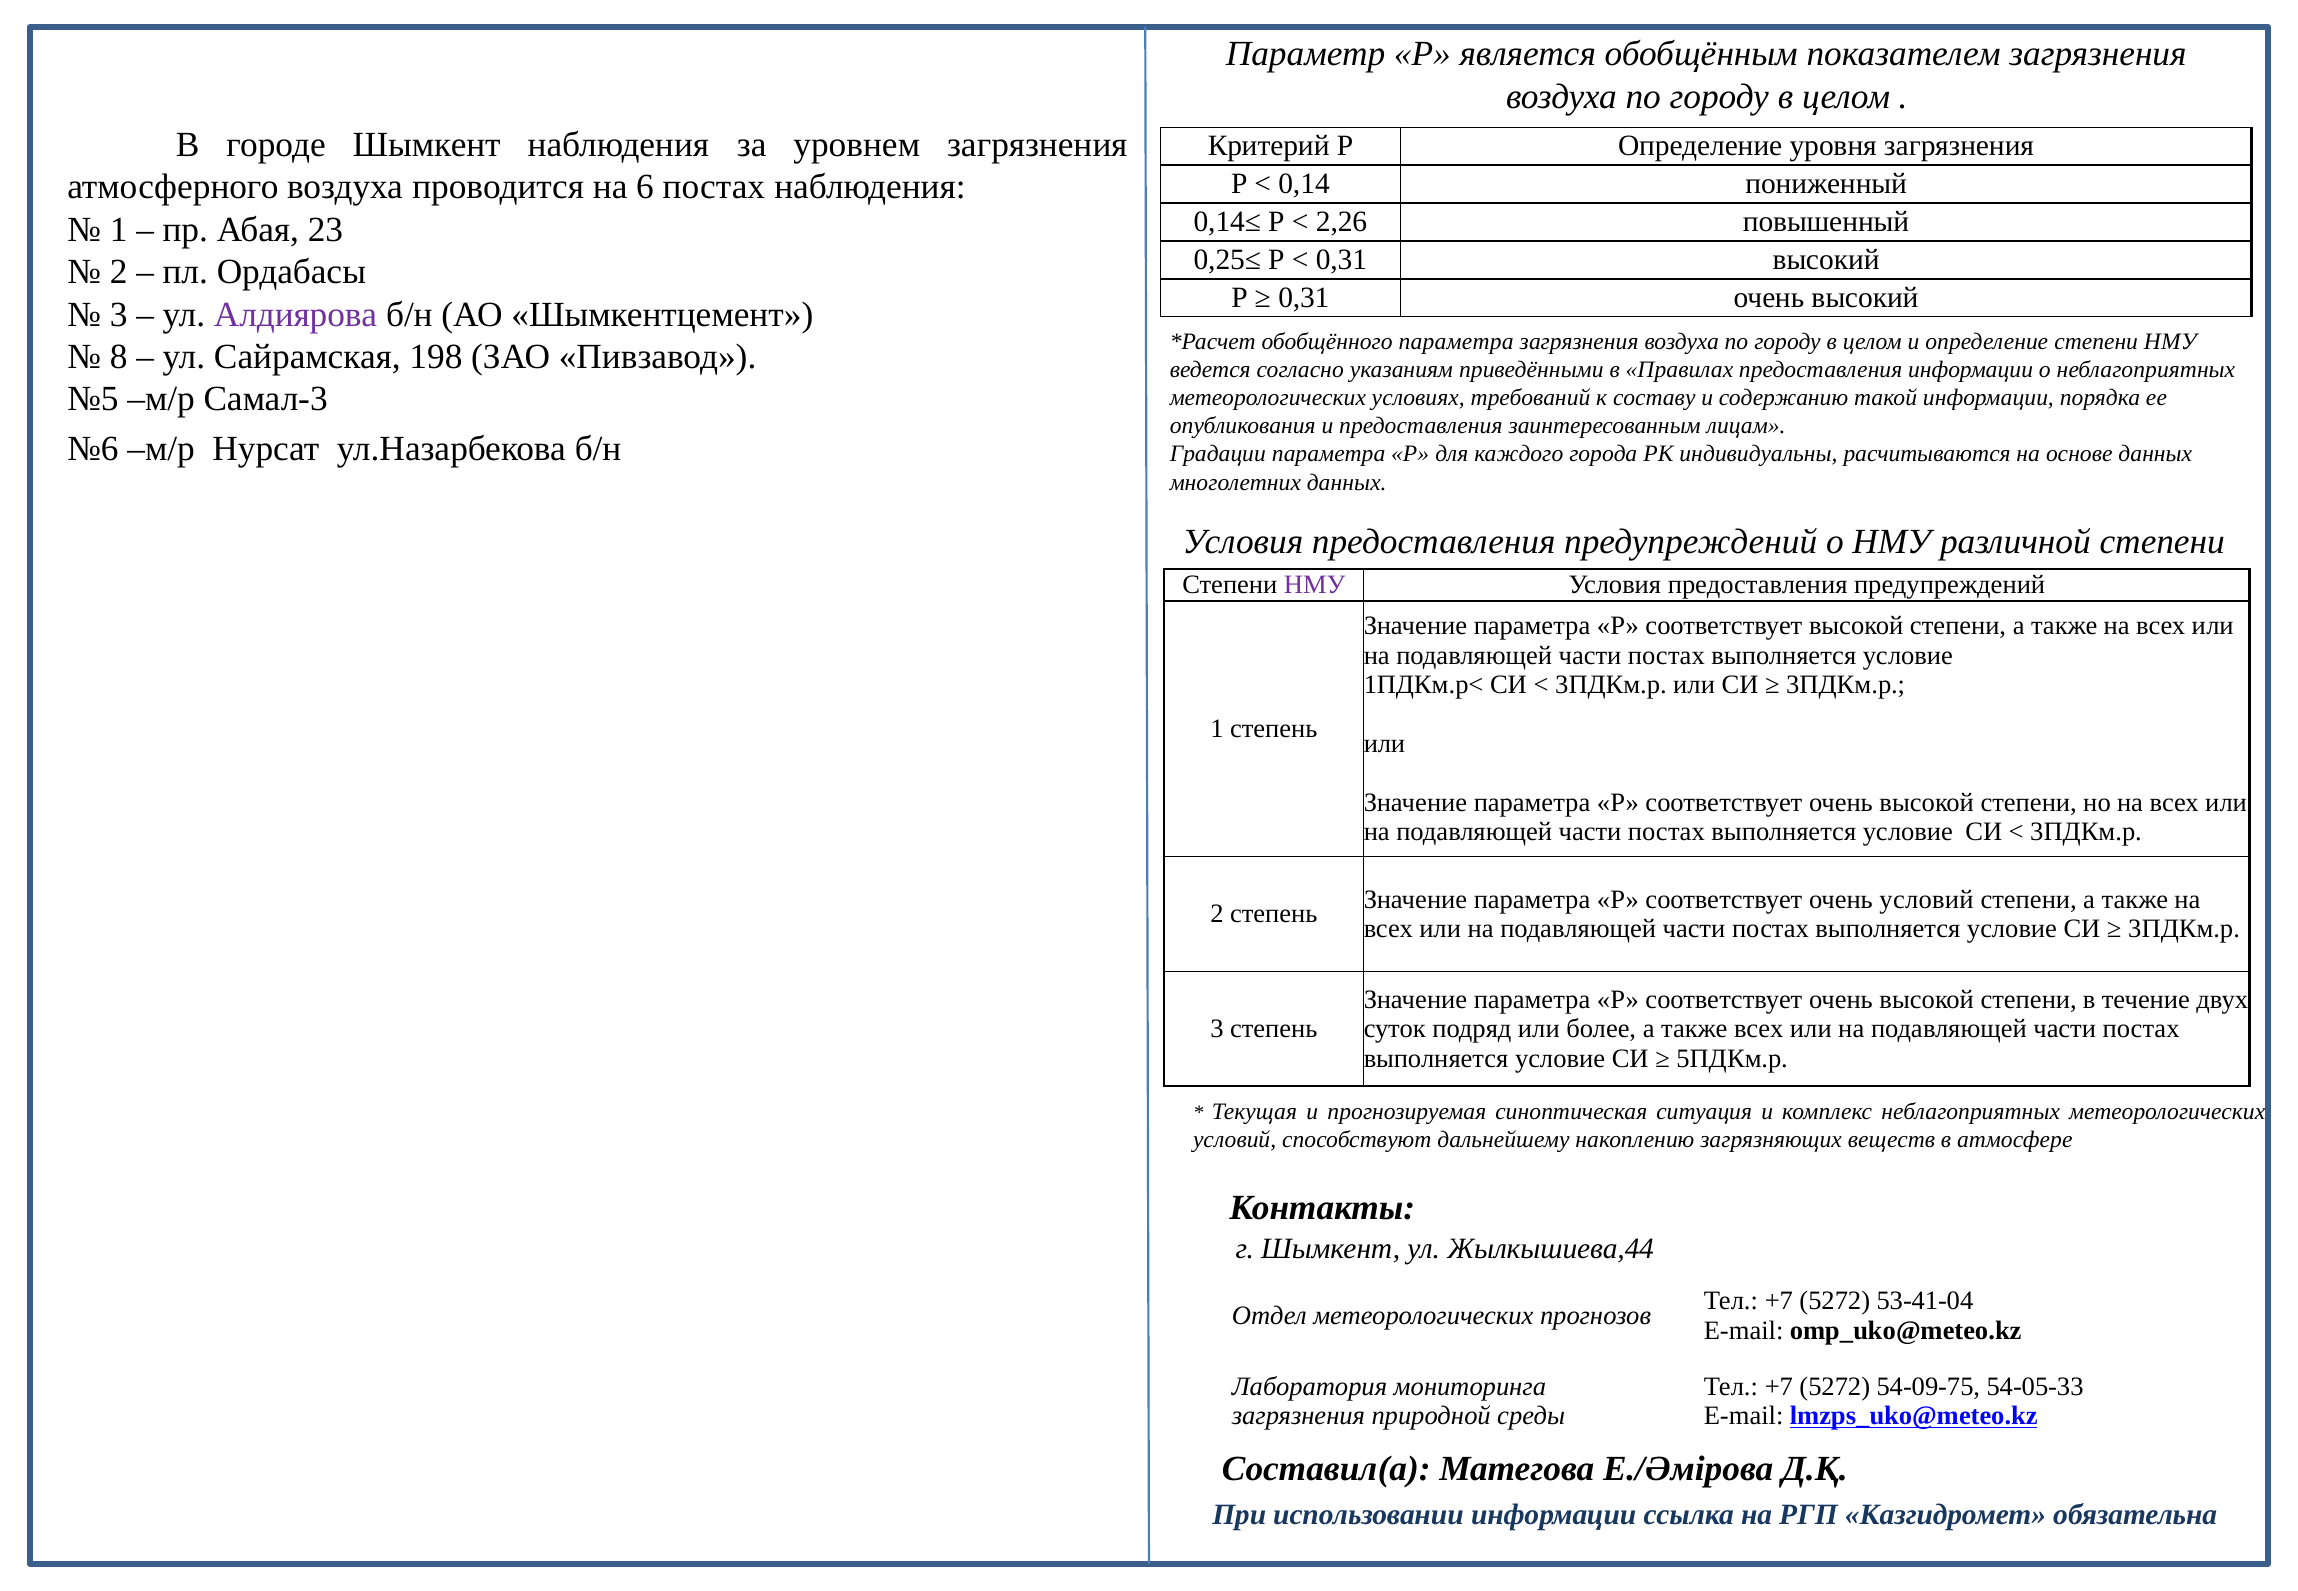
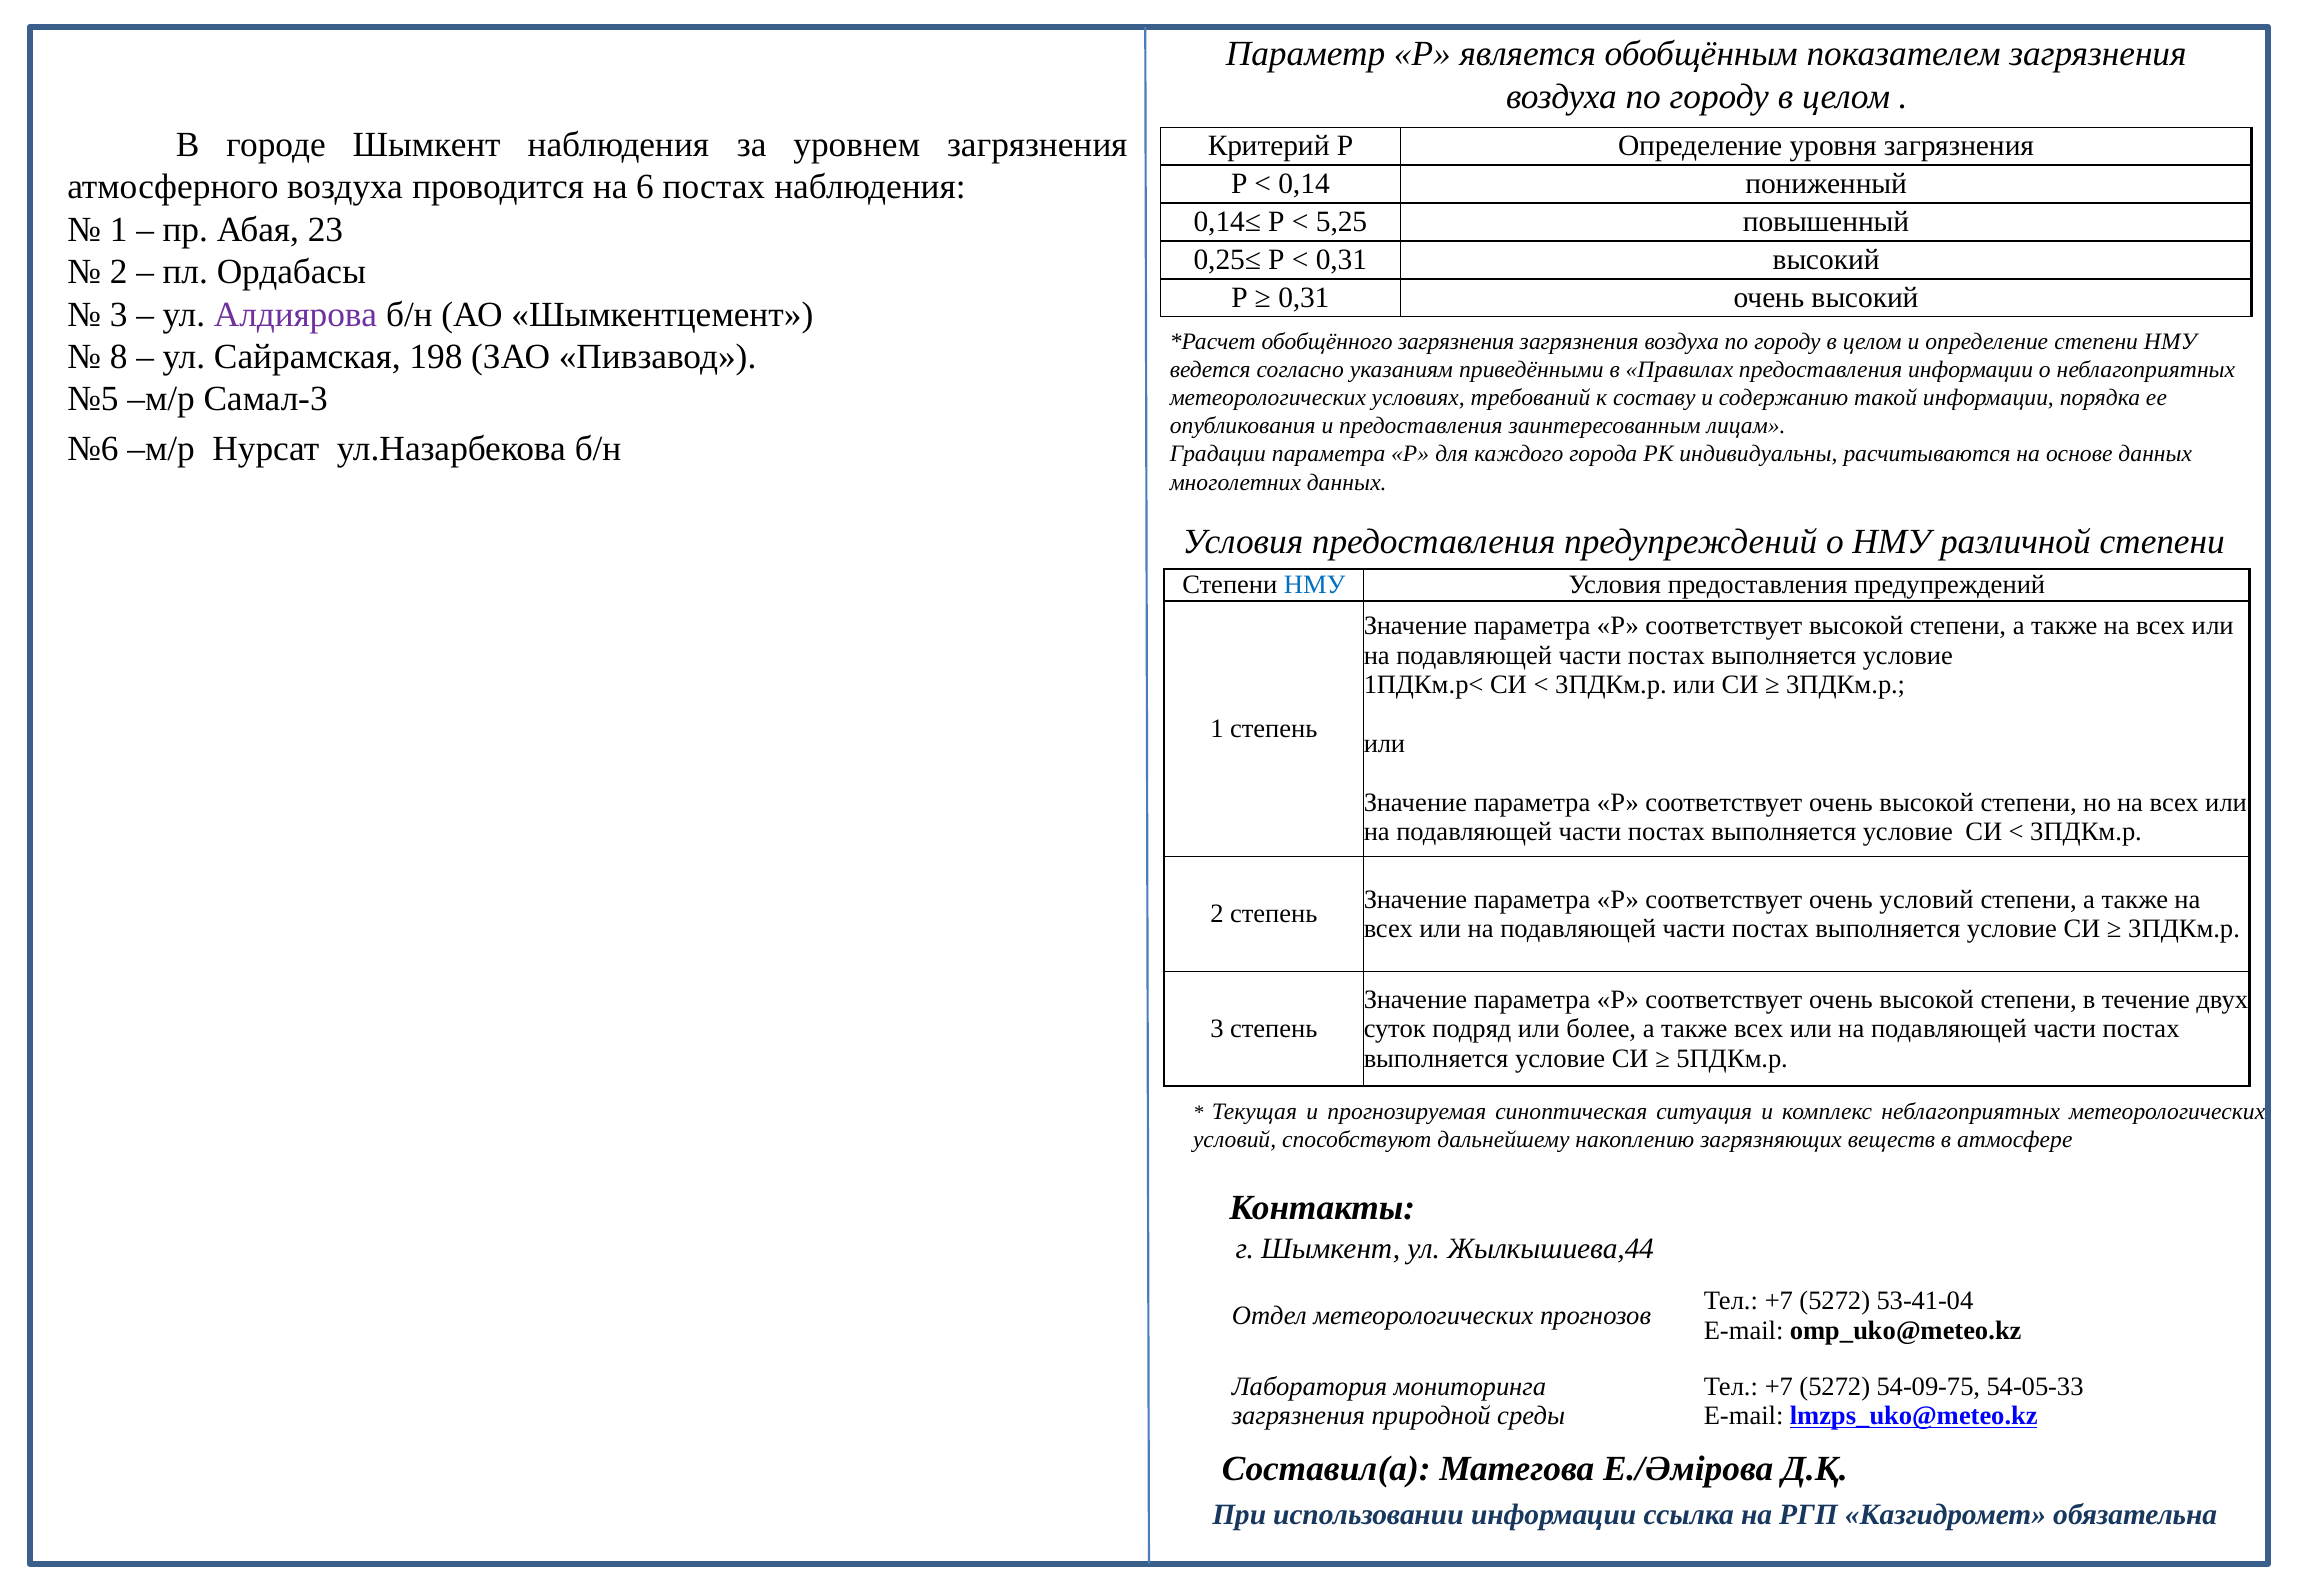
2,26: 2,26 -> 5,25
обобщённого параметра: параметра -> загрязнения
НМУ at (1315, 585) colour: purple -> blue
